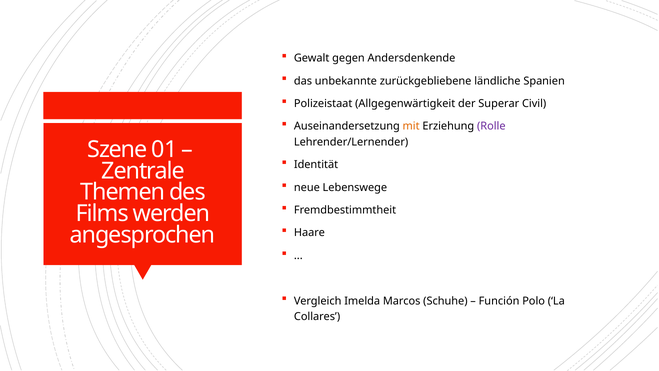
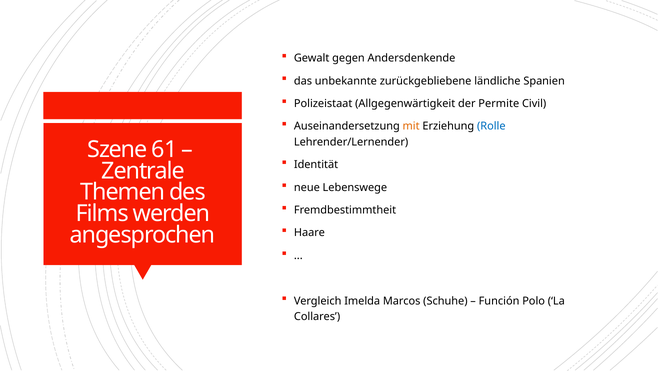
Superar: Superar -> Permite
Rolle colour: purple -> blue
01: 01 -> 61
